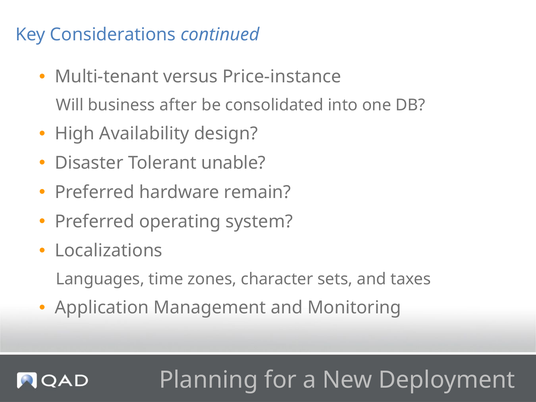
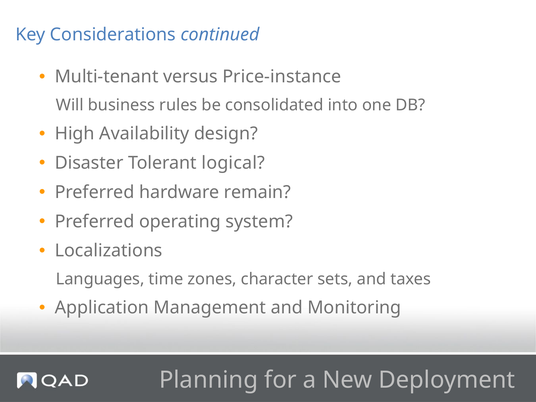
after: after -> rules
unable: unable -> logical
